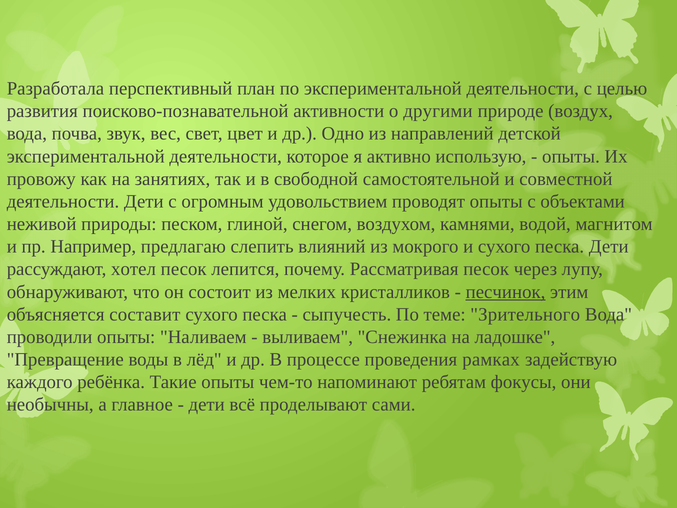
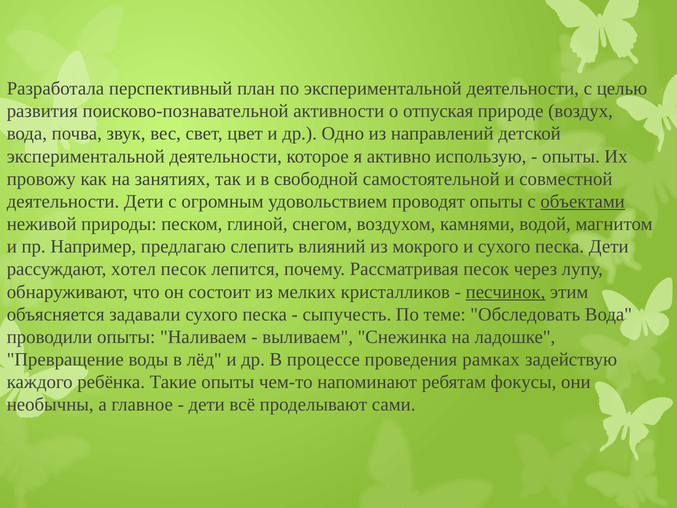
другими: другими -> отпуская
объектами underline: none -> present
составит: составит -> задавали
Зрительного: Зрительного -> Обследовать
